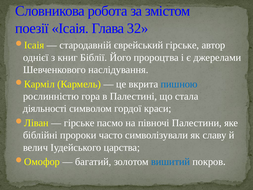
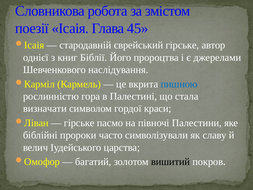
32: 32 -> 45
діяльності: діяльності -> визначати
вишитий colour: blue -> black
